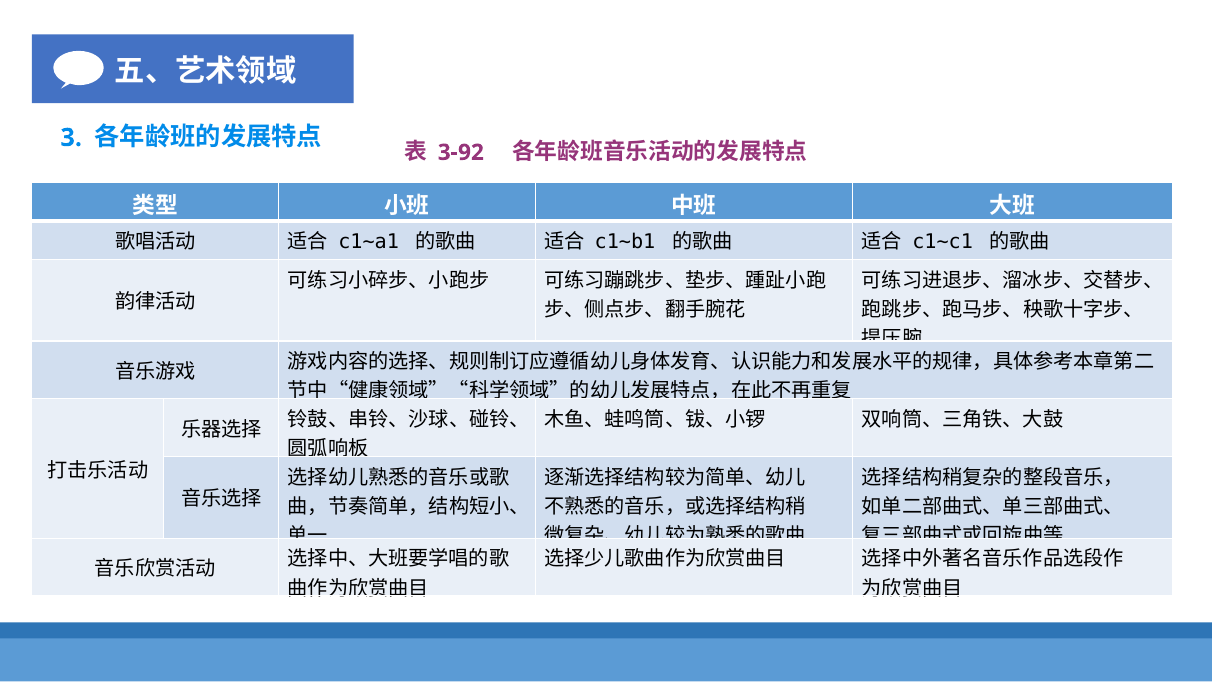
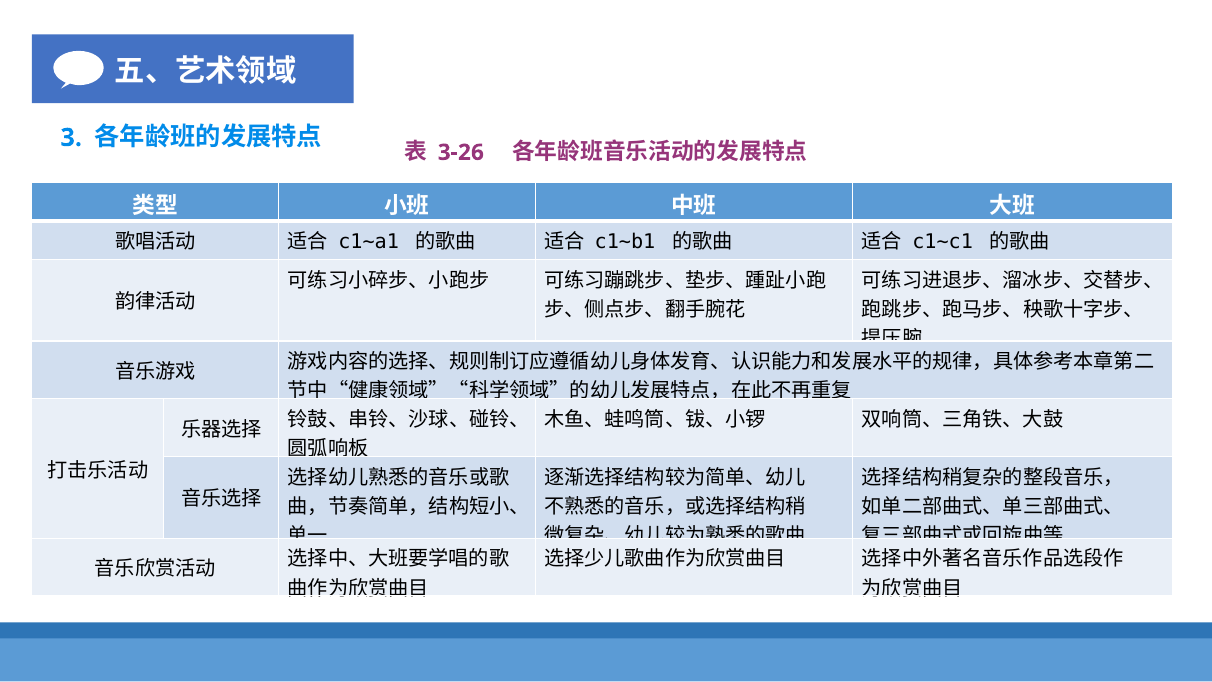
3-92: 3-92 -> 3-26
